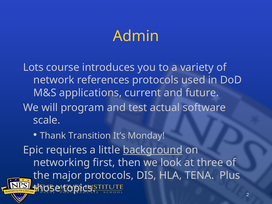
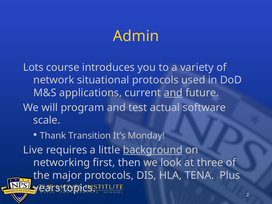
references: references -> situational
and at (173, 93) underline: none -> present
Epic: Epic -> Live
those: those -> years
